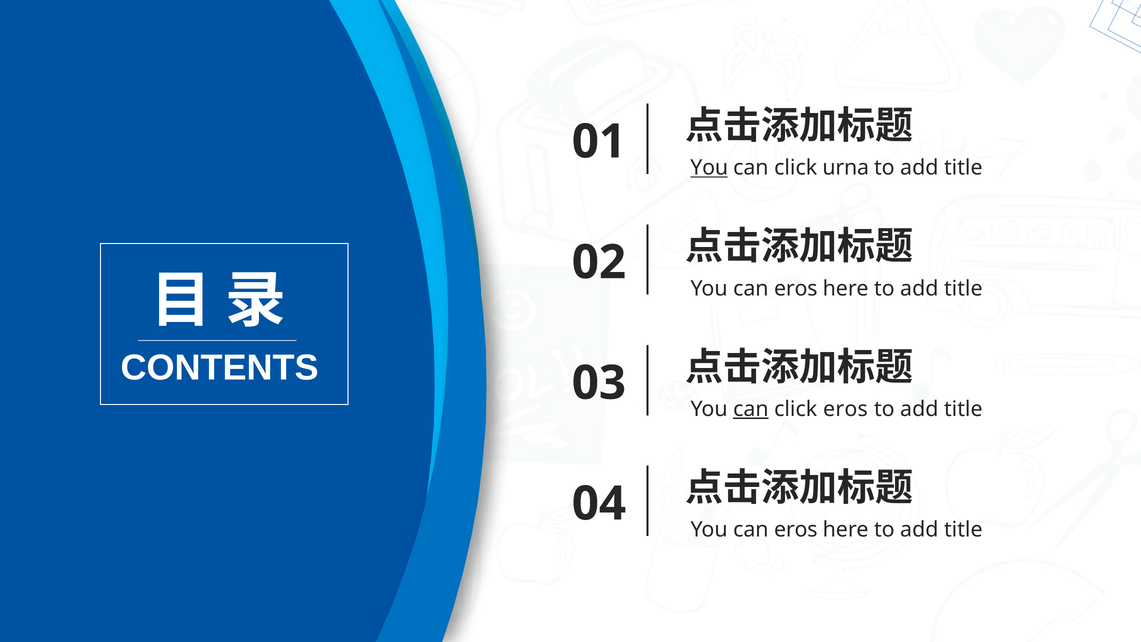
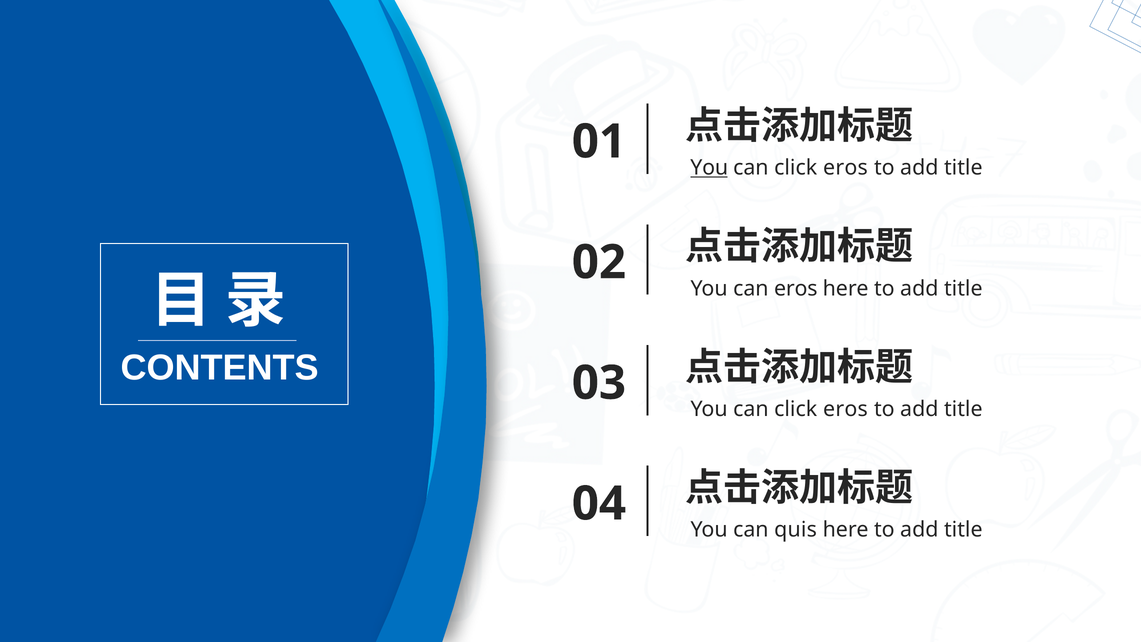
urna at (846, 168): urna -> eros
can at (751, 409) underline: present -> none
eros at (796, 530): eros -> quis
